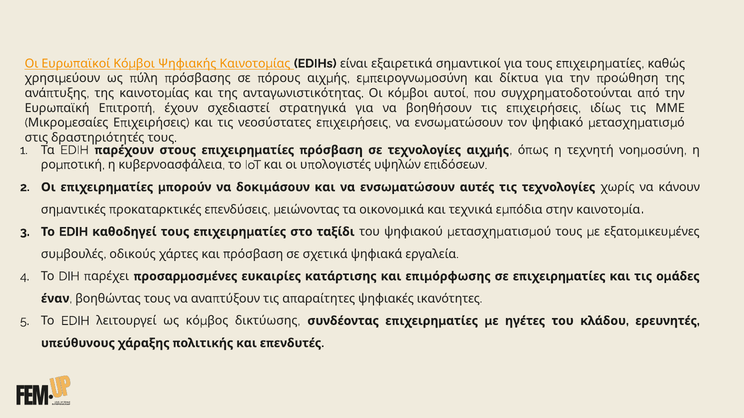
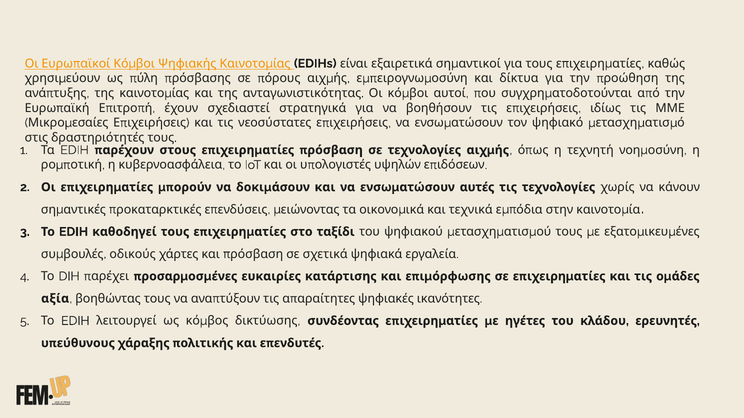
έναν: έναν -> αξία
